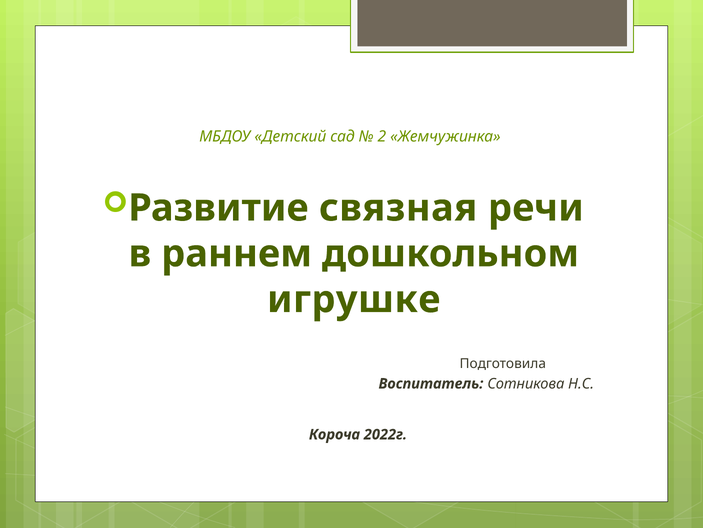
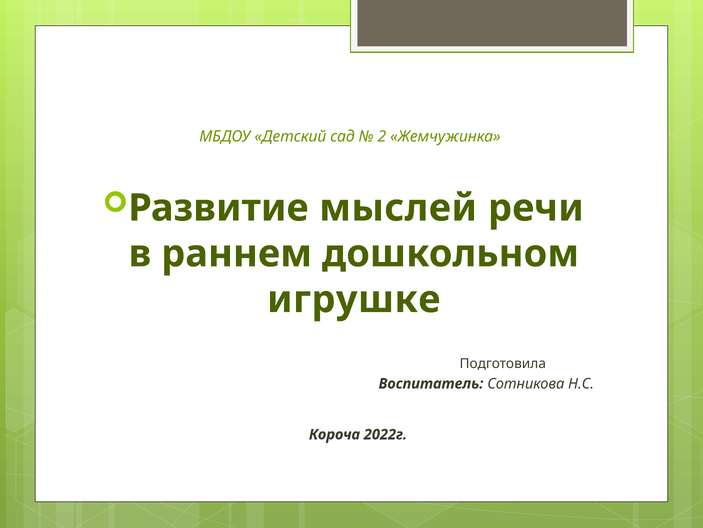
связная: связная -> мыслей
